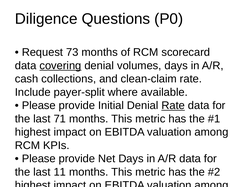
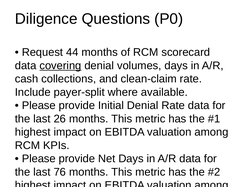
73: 73 -> 44
Rate at (173, 105) underline: present -> none
71: 71 -> 26
11: 11 -> 76
